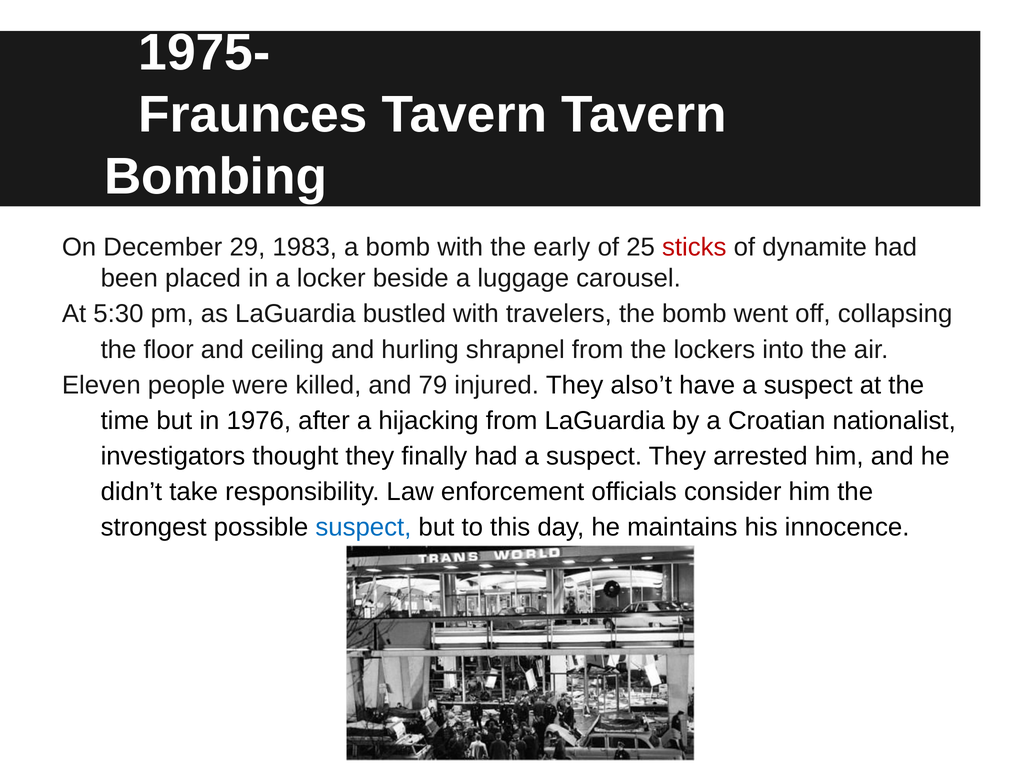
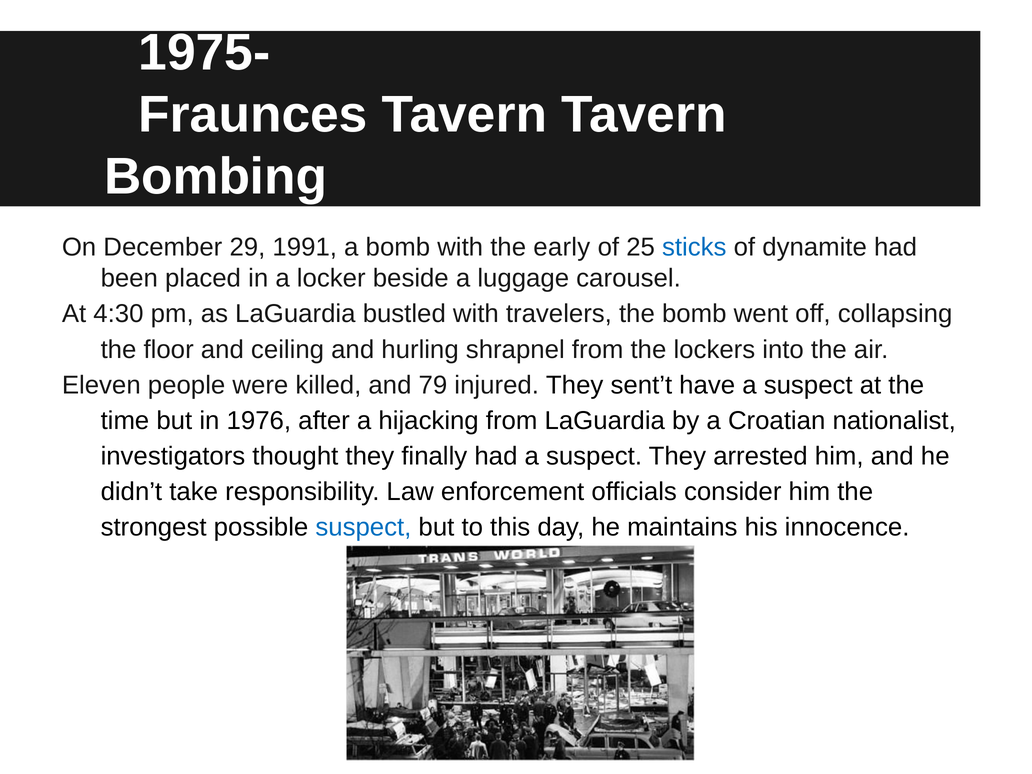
1983: 1983 -> 1991
sticks colour: red -> blue
5:30: 5:30 -> 4:30
also’t: also’t -> sent’t
